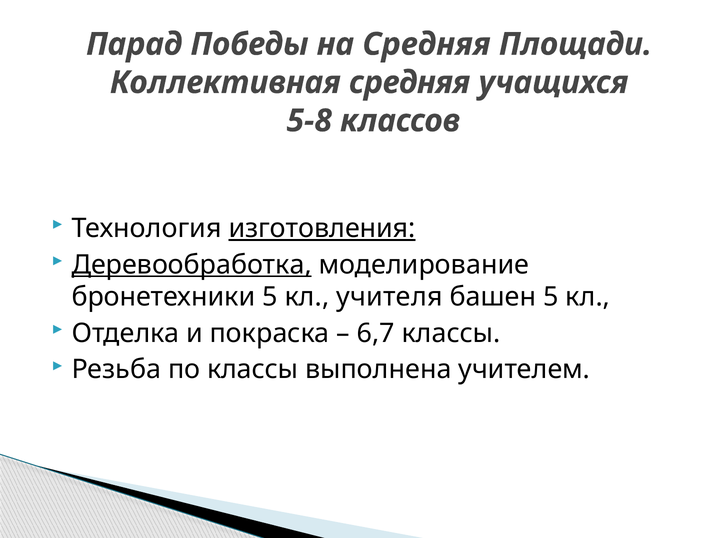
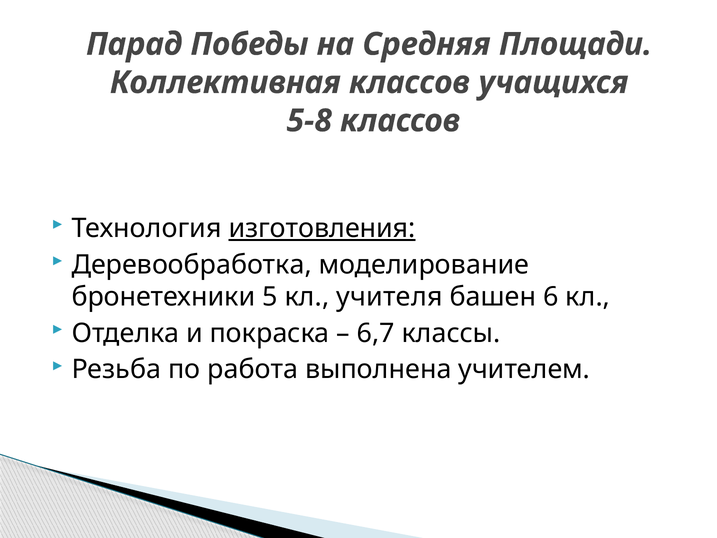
Коллективная средняя: средняя -> классов
Деревообработка underline: present -> none
башен 5: 5 -> 6
по классы: классы -> работа
